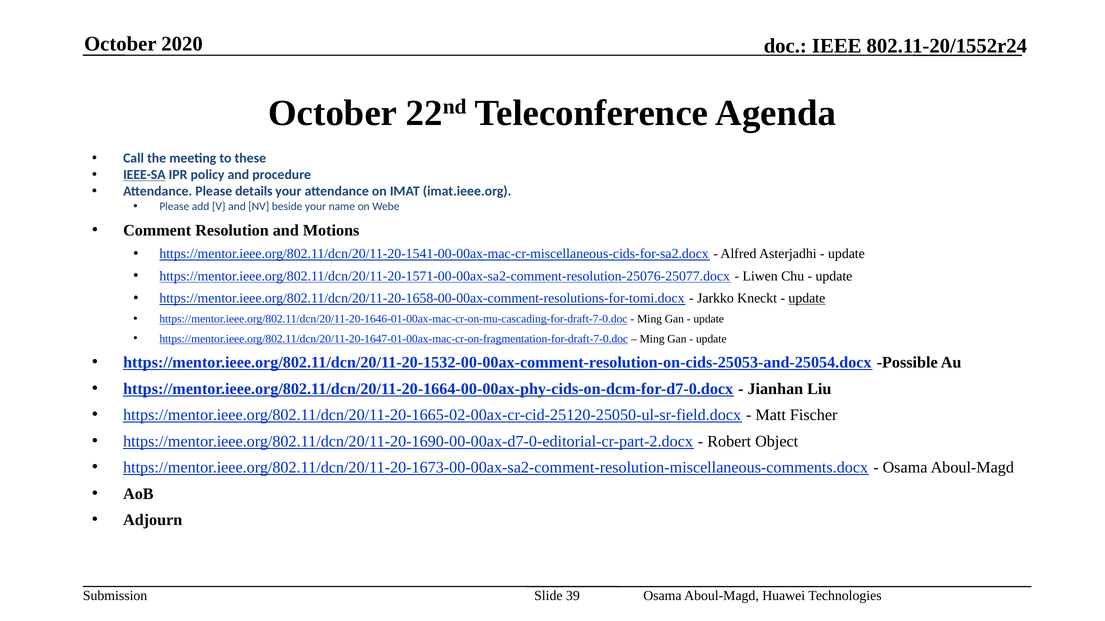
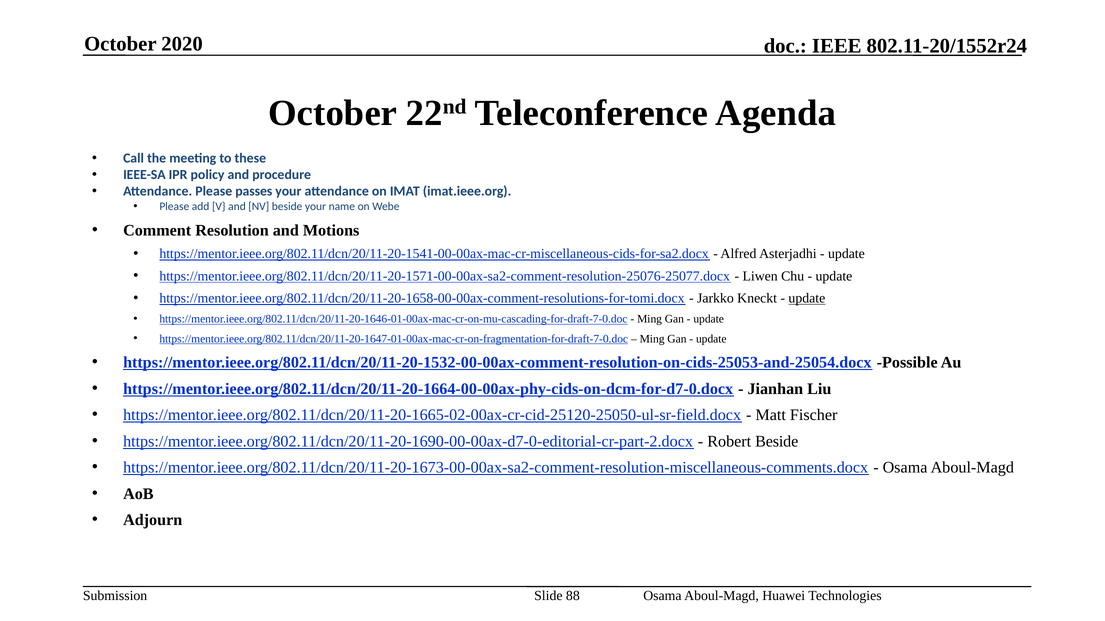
IEEE-SA underline: present -> none
details: details -> passes
Robert Object: Object -> Beside
39: 39 -> 88
